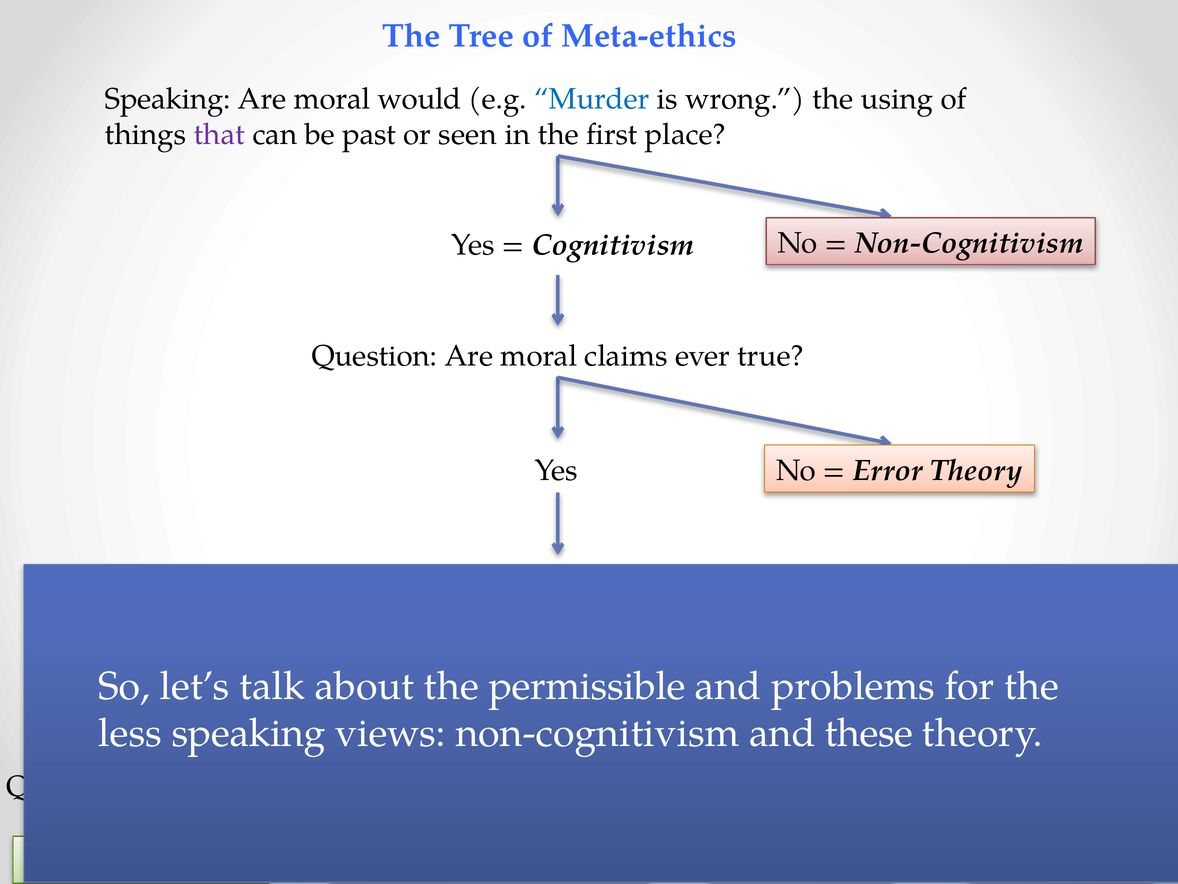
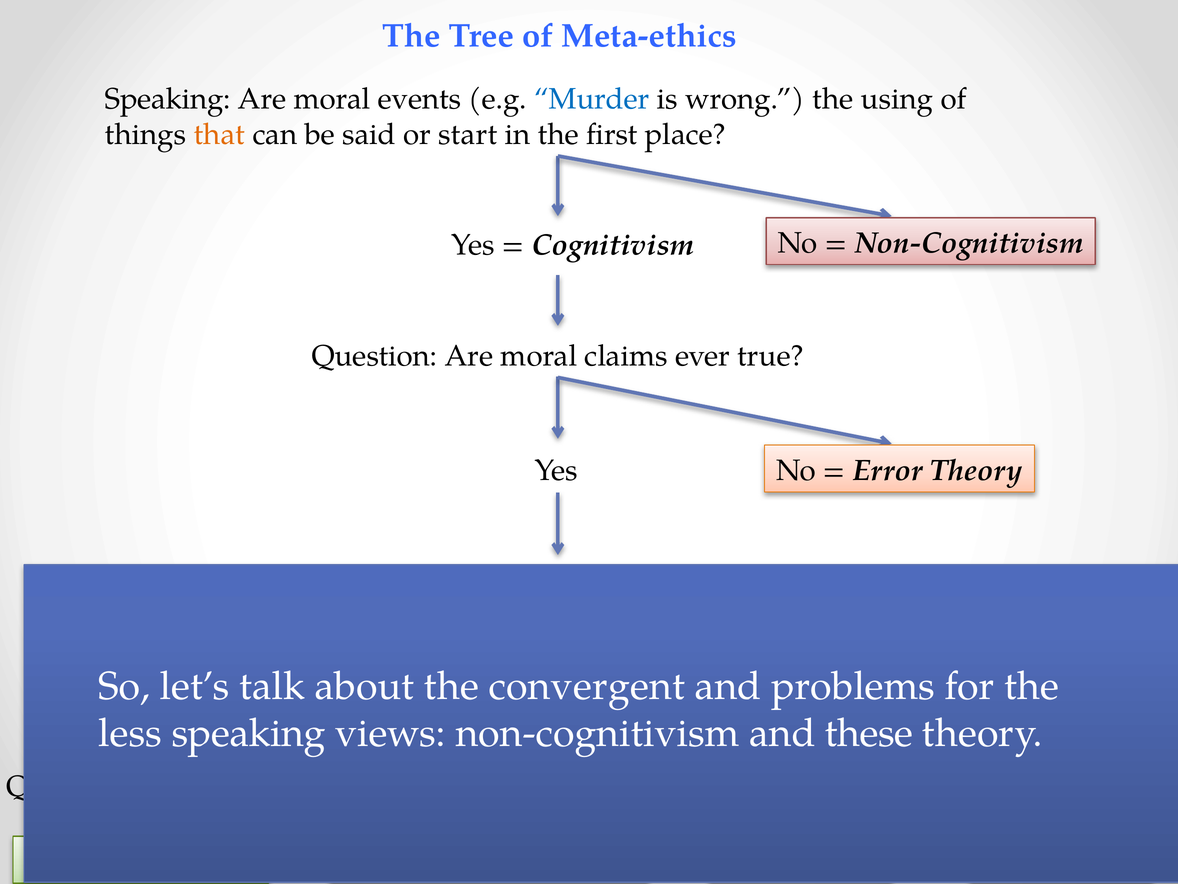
would: would -> events
that colour: purple -> orange
past: past -> said
seen: seen -> start
permissible: permissible -> convergent
